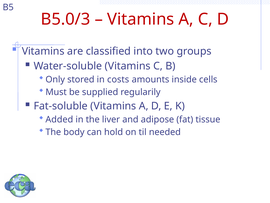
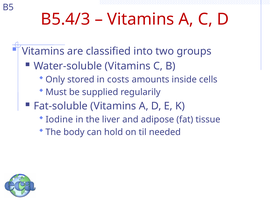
B5.0/3: B5.0/3 -> B5.4/3
Added: Added -> Iodine
